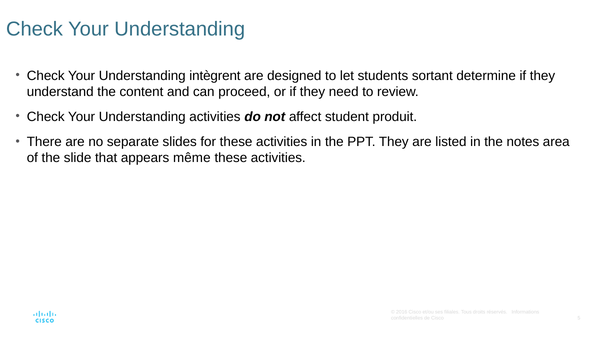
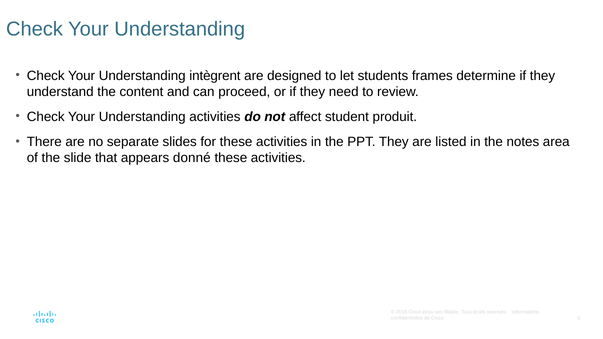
sortant: sortant -> frames
même: même -> donné
